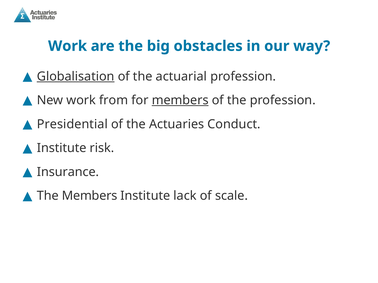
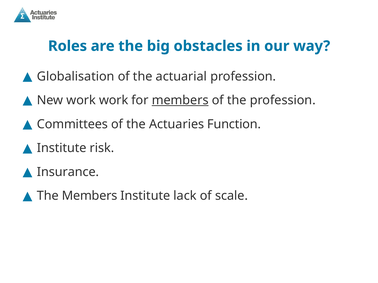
Work at (68, 46): Work -> Roles
Globalisation underline: present -> none
work from: from -> work
Presidential: Presidential -> Committees
Conduct: Conduct -> Function
